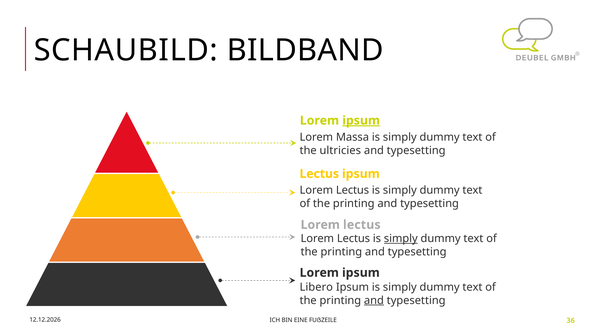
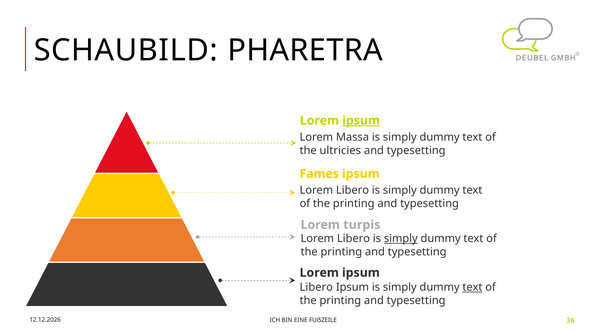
BILDBAND: BILDBAND -> PHARETRA
Lectus at (319, 174): Lectus -> Fames
Lectus at (353, 190): Lectus -> Libero
lectus at (362, 225): lectus -> turpis
Lectus at (353, 239): Lectus -> Libero
text at (472, 287) underline: none -> present
and at (374, 301) underline: present -> none
